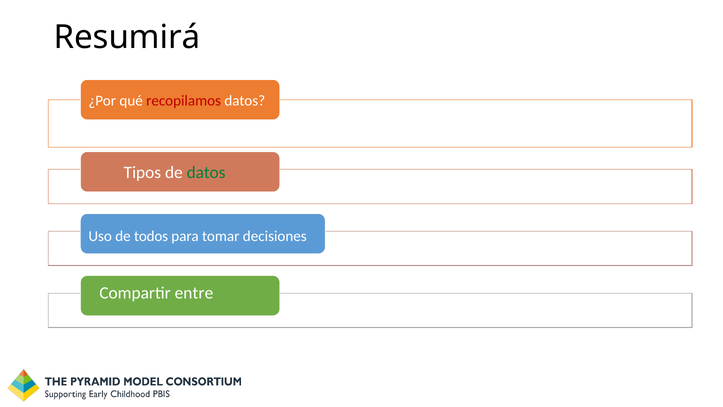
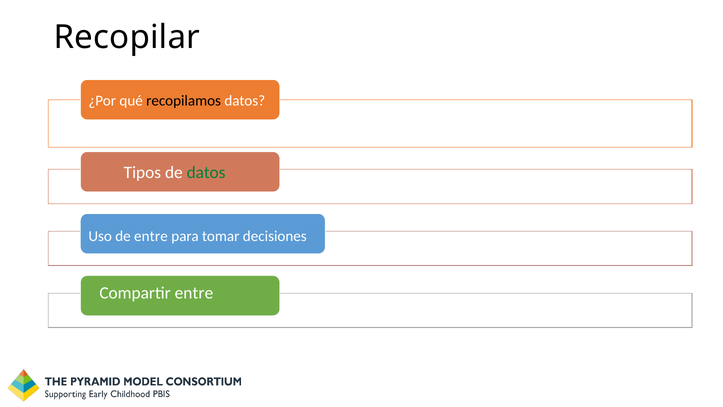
Resumirá: Resumirá -> Recopilar
recopilamos colour: red -> black
de todos: todos -> entre
